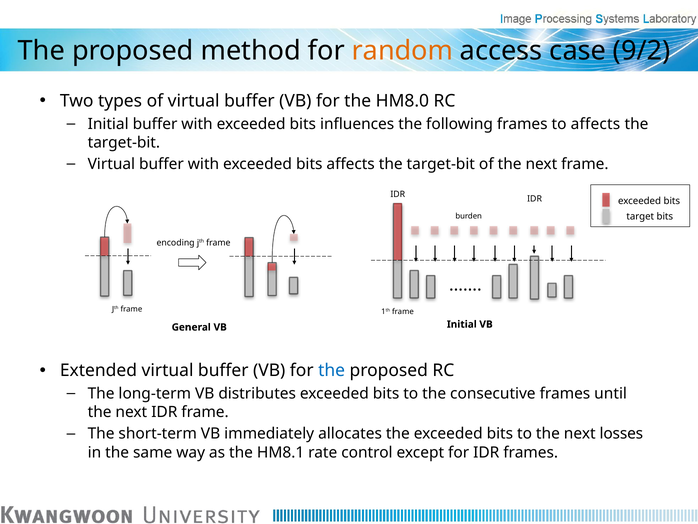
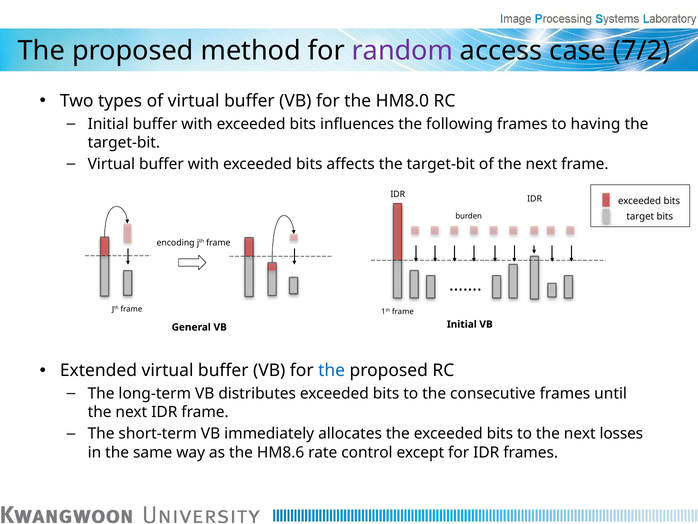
random colour: orange -> purple
9/2: 9/2 -> 7/2
to affects: affects -> having
HM8.1: HM8.1 -> HM8.6
